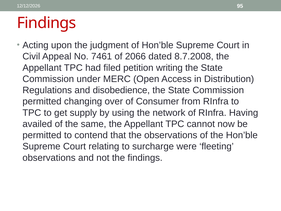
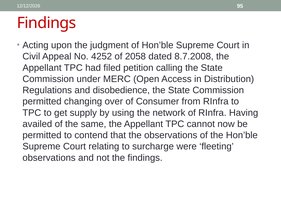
7461: 7461 -> 4252
2066: 2066 -> 2058
writing: writing -> calling
